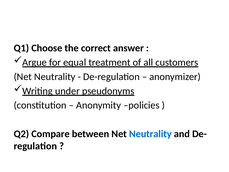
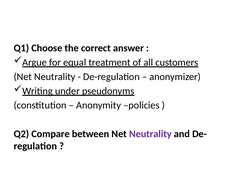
Neutrality at (150, 134) colour: blue -> purple
